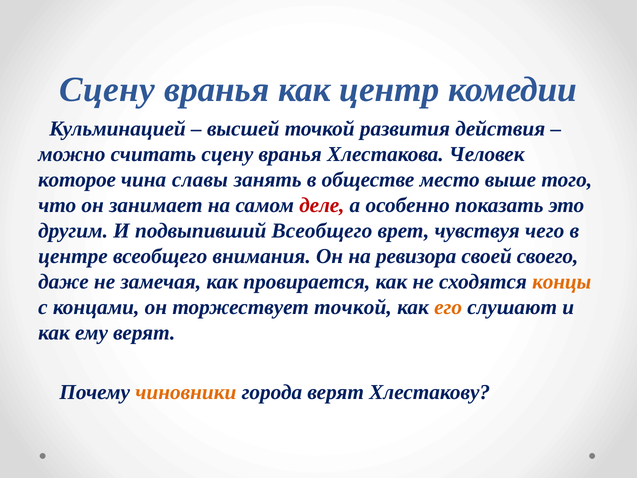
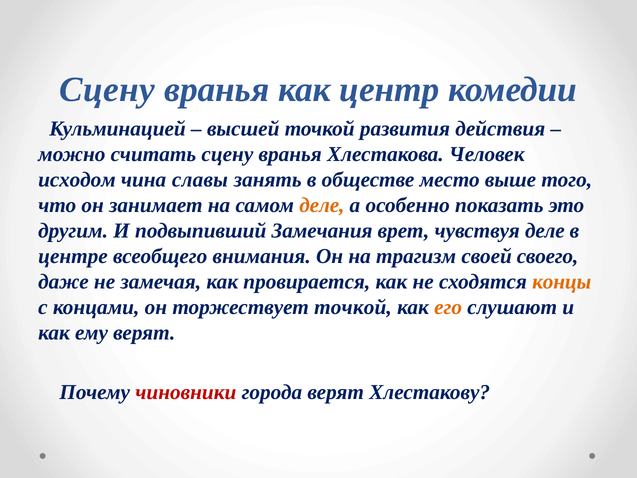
которое: которое -> исходом
деле at (322, 205) colour: red -> orange
подвыпивший Всеобщего: Всеобщего -> Замечания
чувствуя чего: чего -> деле
ревизора: ревизора -> трагизм
чиновники colour: orange -> red
